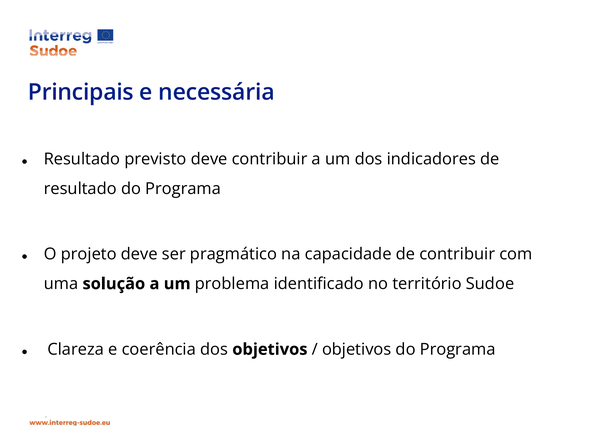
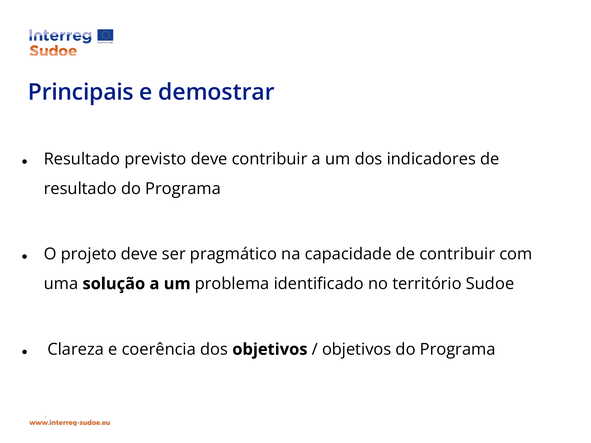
necessária: necessária -> demostrar
